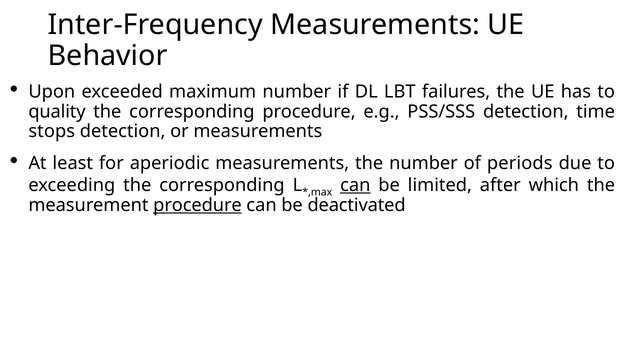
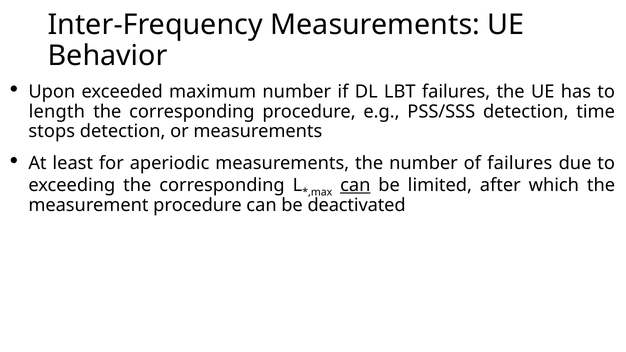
quality: quality -> length
of periods: periods -> failures
procedure at (197, 205) underline: present -> none
